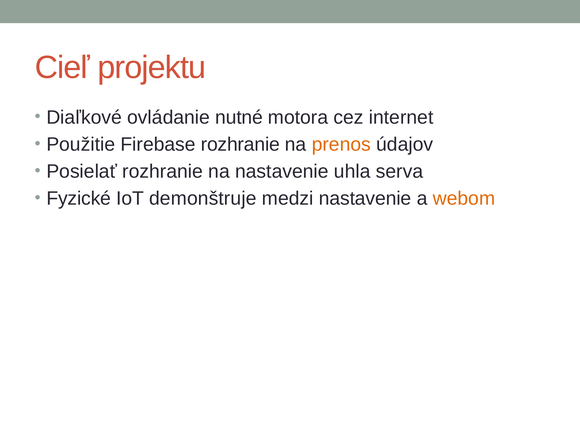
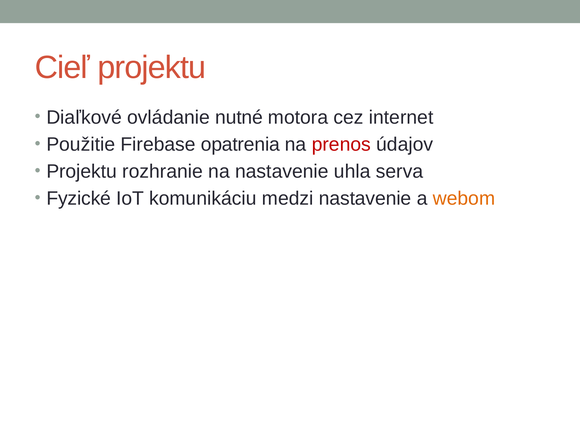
Firebase rozhranie: rozhranie -> opatrenia
prenos colour: orange -> red
Posielať at (82, 171): Posielať -> Projektu
demonštruje: demonštruje -> komunikáciu
